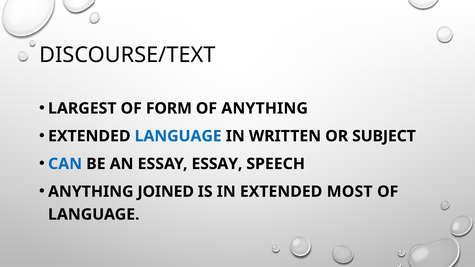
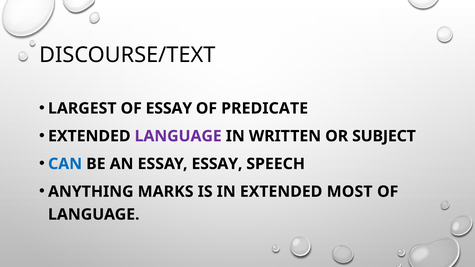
OF FORM: FORM -> ESSAY
OF ANYTHING: ANYTHING -> PREDICATE
LANGUAGE at (178, 136) colour: blue -> purple
JOINED: JOINED -> MARKS
